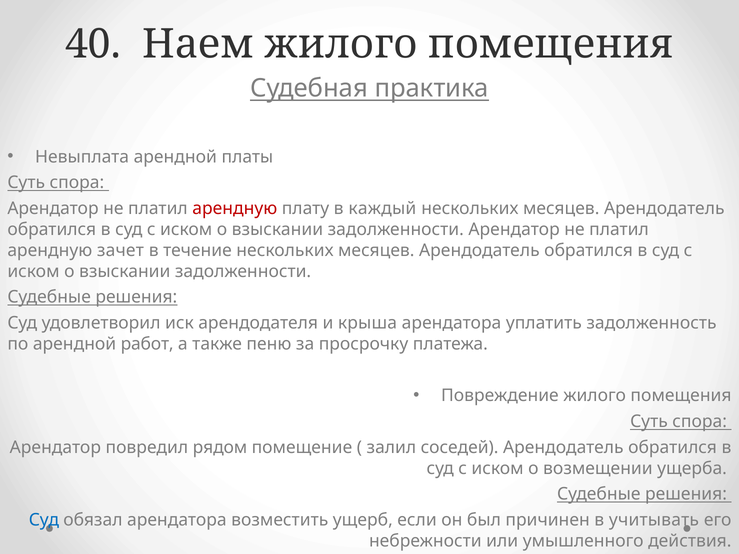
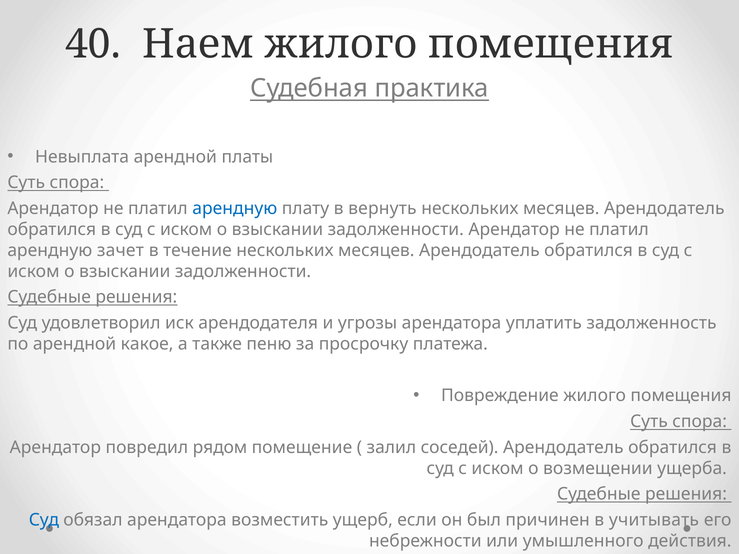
арендную at (235, 209) colour: red -> blue
каждый: каждый -> вернуть
крыша: крыша -> угрозы
работ: работ -> какое
